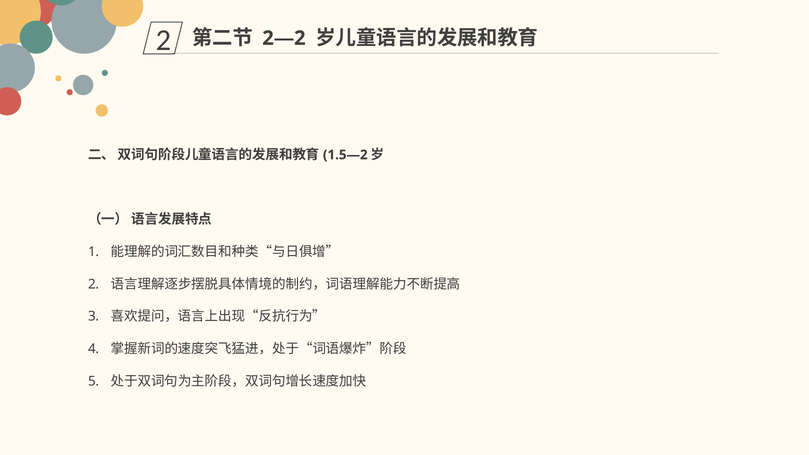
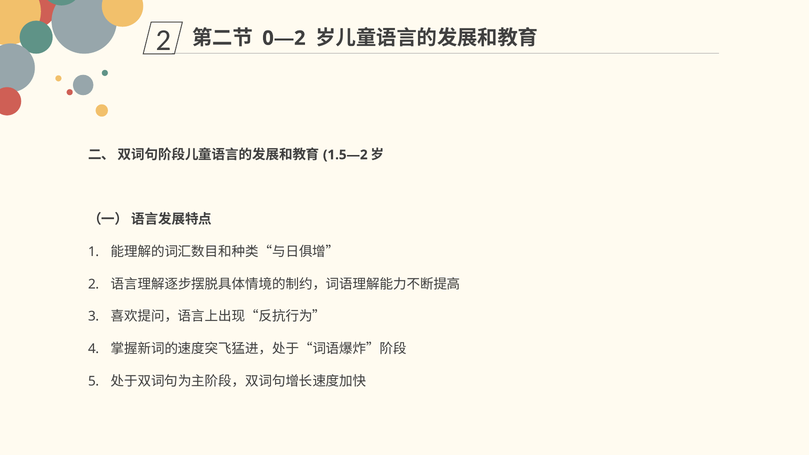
2—2: 2—2 -> 0—2
